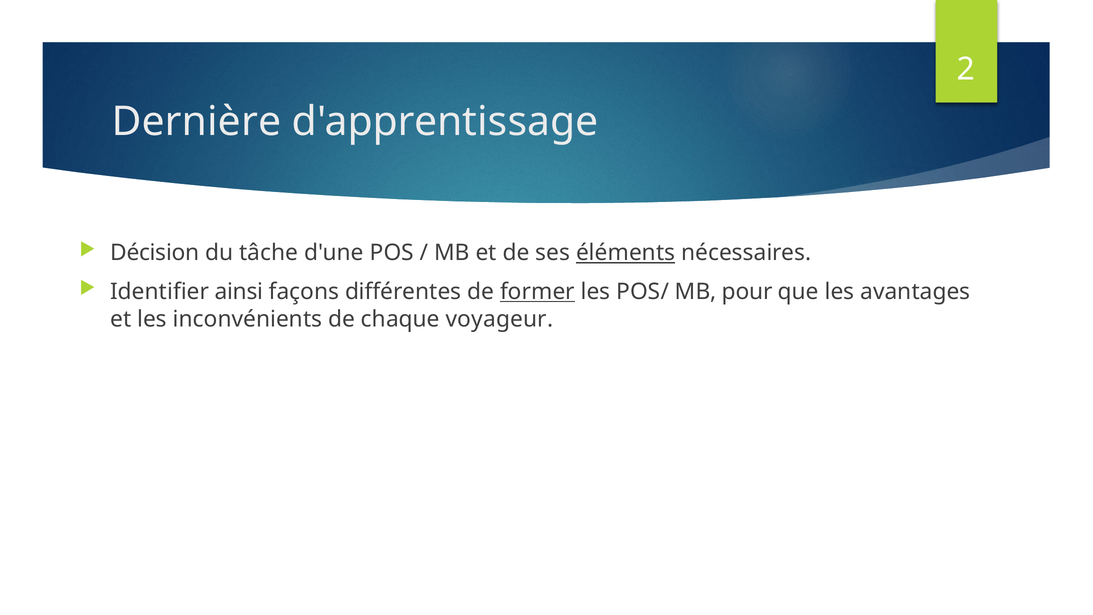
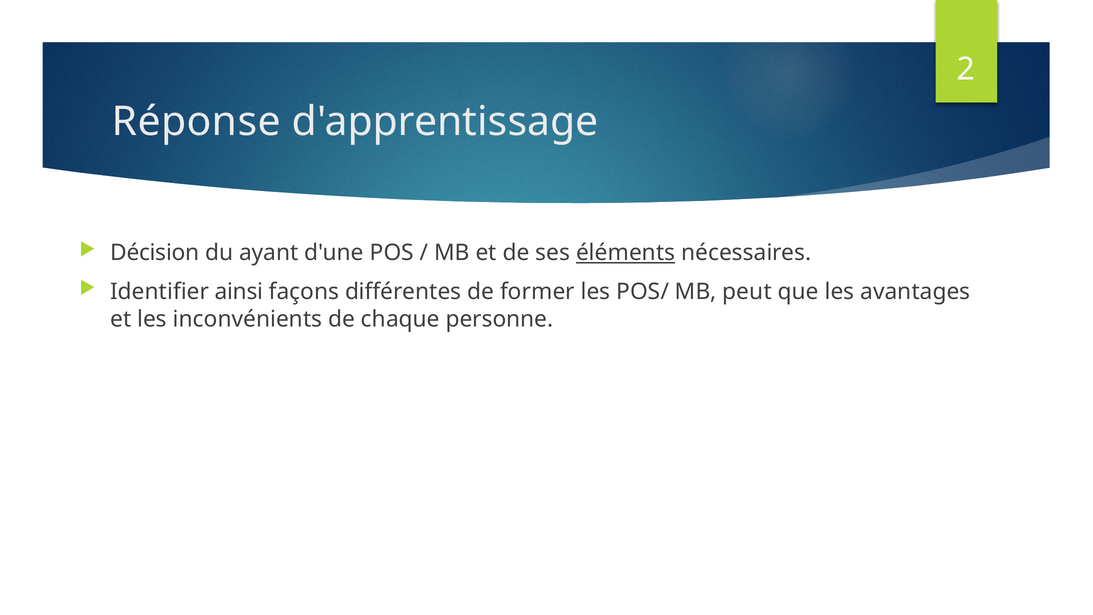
Dernière: Dernière -> Réponse
tâche: tâche -> ayant
former underline: present -> none
pour: pour -> peut
voyageur: voyageur -> personne
